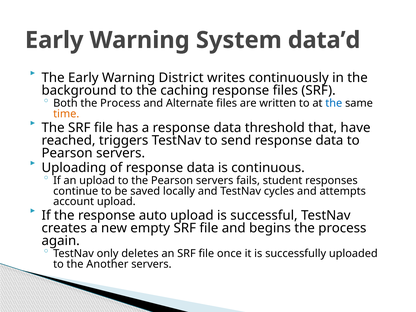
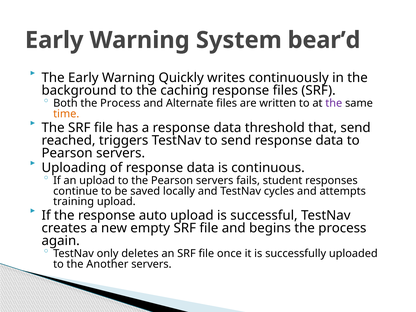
data’d: data’d -> bear’d
District: District -> Quickly
the at (334, 103) colour: blue -> purple
that have: have -> send
account: account -> training
